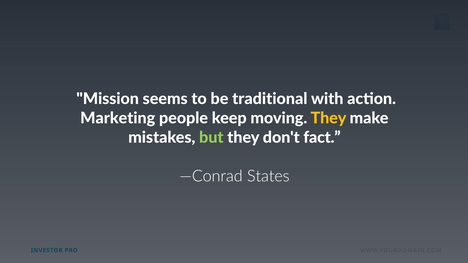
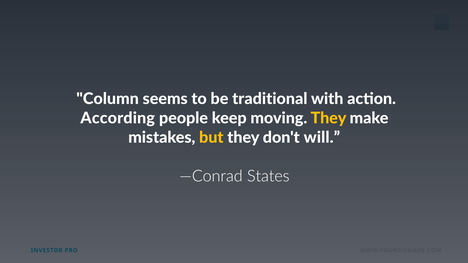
Mission: Mission -> Column
Marketing: Marketing -> According
but colour: light green -> yellow
fact: fact -> will
